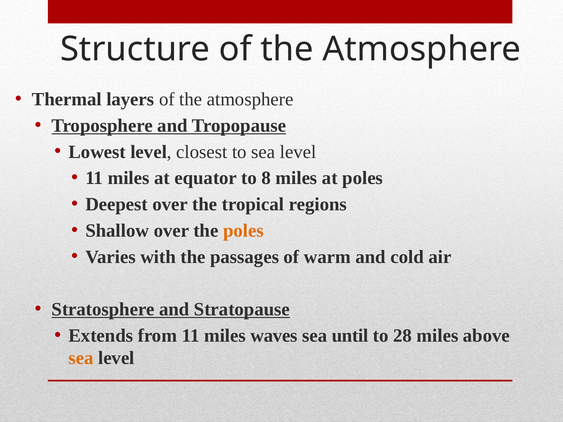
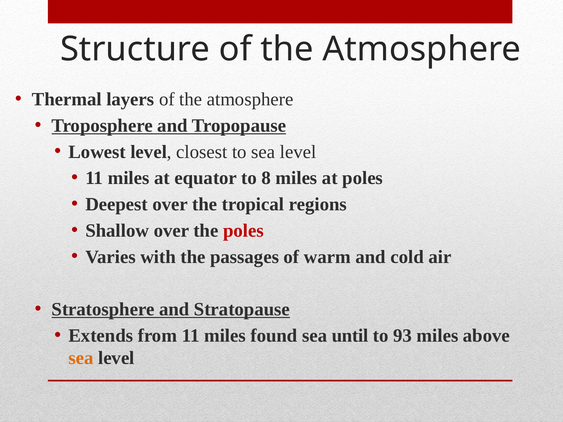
poles at (243, 231) colour: orange -> red
waves: waves -> found
28: 28 -> 93
